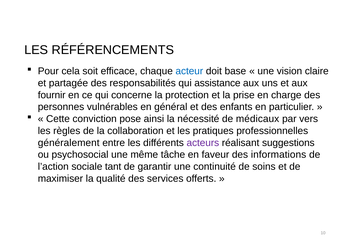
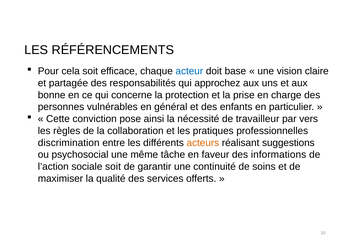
assistance: assistance -> approchez
fournir: fournir -> bonne
médicaux: médicaux -> travailleur
généralement: généralement -> discrimination
acteurs colour: purple -> orange
sociale tant: tant -> soit
